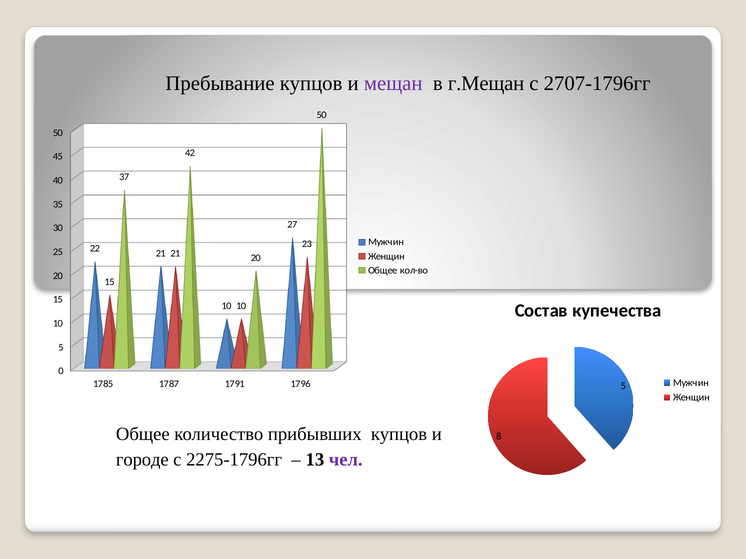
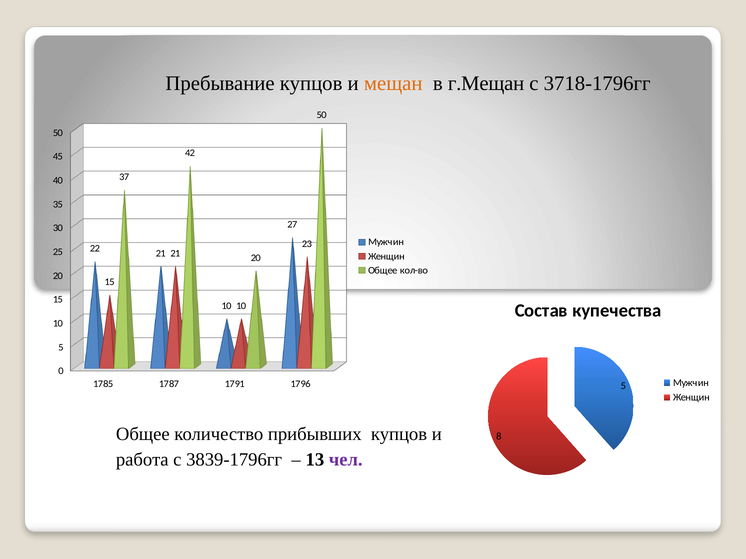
мещан colour: purple -> orange
2707-1796гг: 2707-1796гг -> 3718-1796гг
городе: городе -> работа
2275-1796гг: 2275-1796гг -> 3839-1796гг
